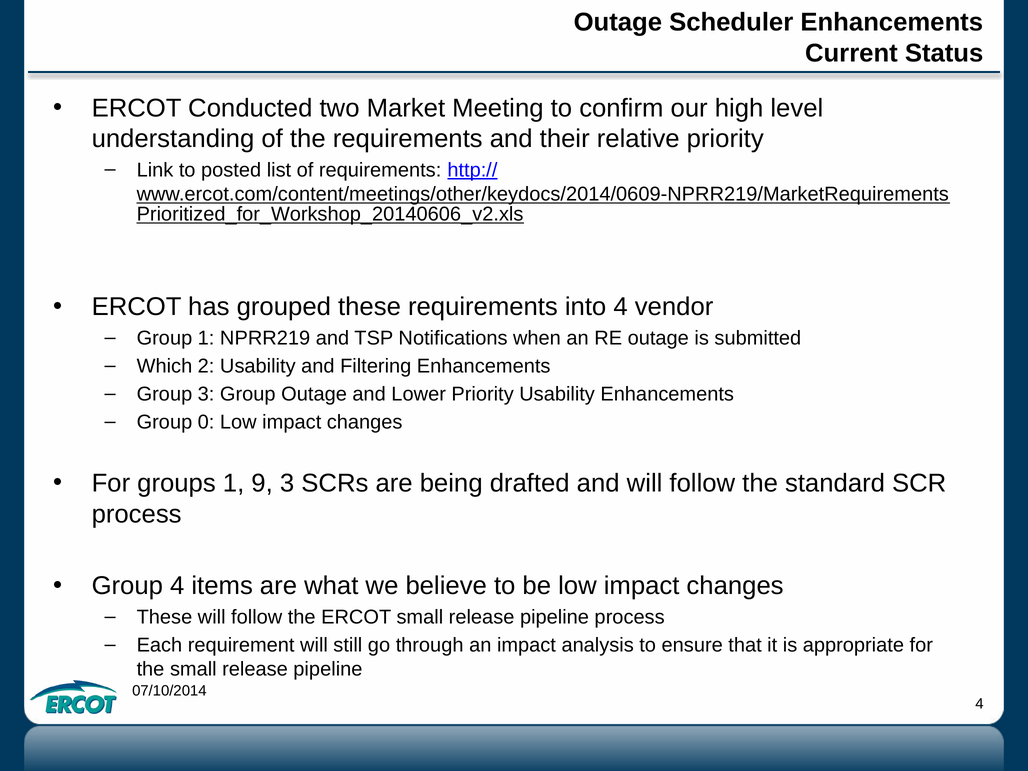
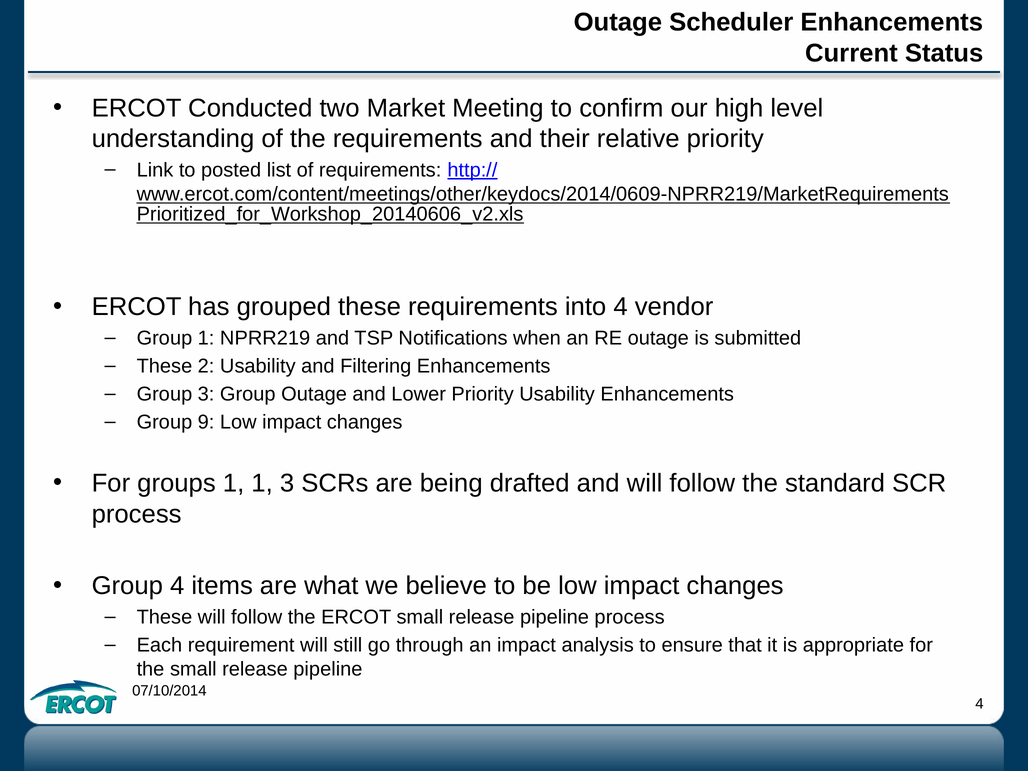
Which at (164, 366): Which -> These
0: 0 -> 9
1 9: 9 -> 1
